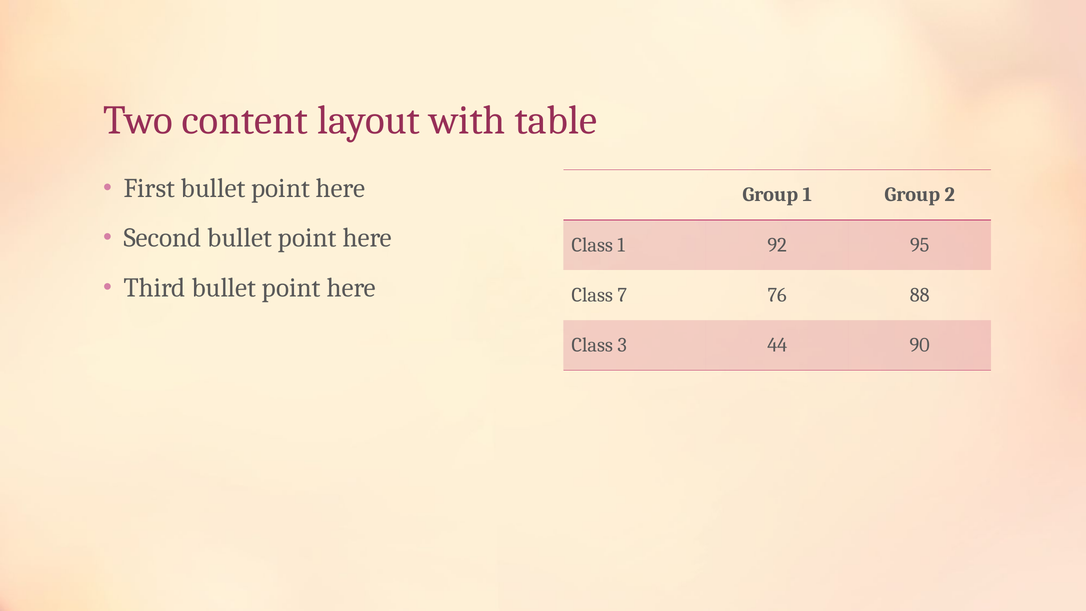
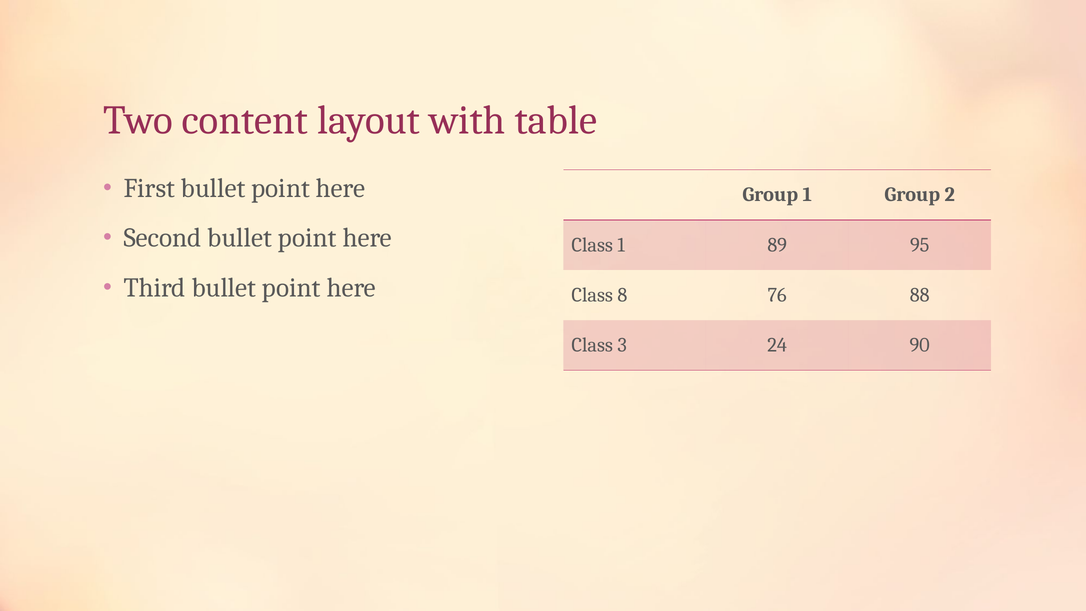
92: 92 -> 89
7: 7 -> 8
44: 44 -> 24
